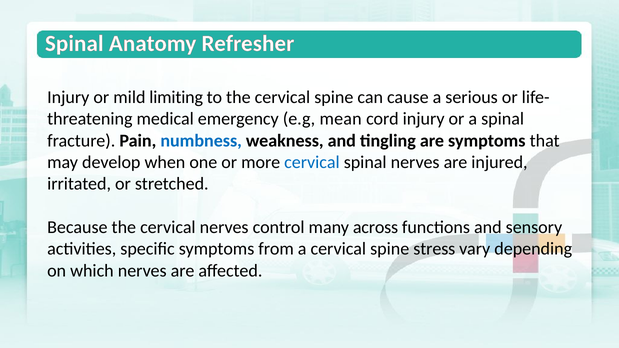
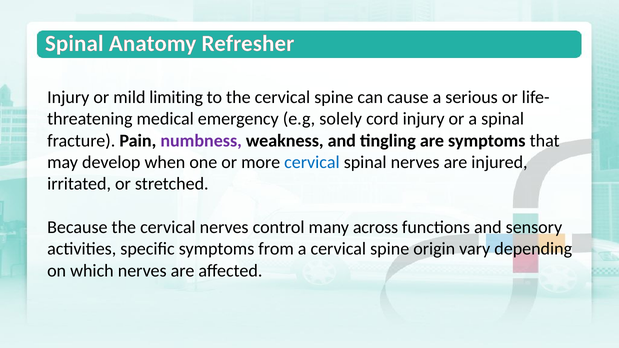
mean: mean -> solely
numbness colour: blue -> purple
stress: stress -> origin
